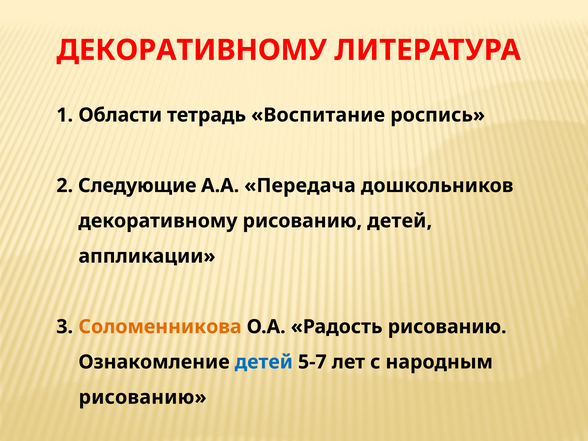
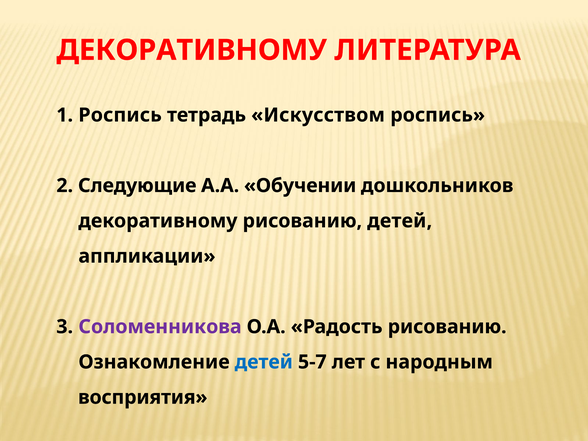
Области at (120, 115): Области -> Роспись
Воспитание: Воспитание -> Искусством
Передача: Передача -> Обучении
Соломенникова colour: orange -> purple
рисованию at (143, 397): рисованию -> восприятия
